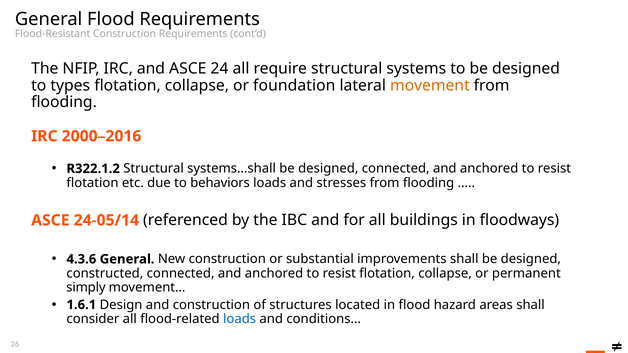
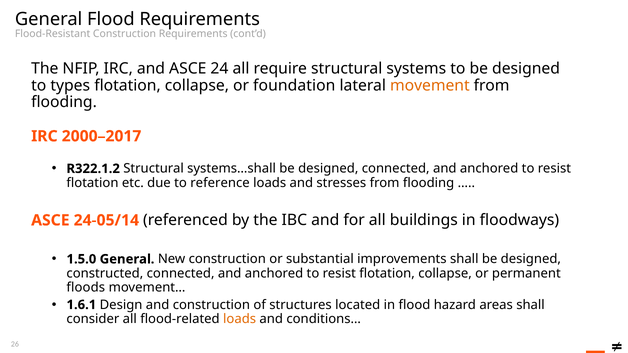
2000–2016: 2000–2016 -> 2000–2017
behaviors: behaviors -> reference
4.3.6: 4.3.6 -> 1.5.0
simply: simply -> floods
loads at (240, 319) colour: blue -> orange
